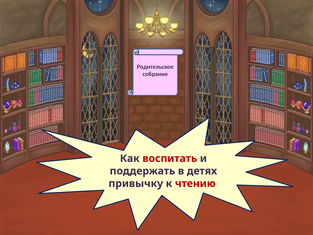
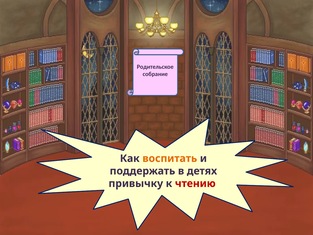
воспитать colour: red -> orange
